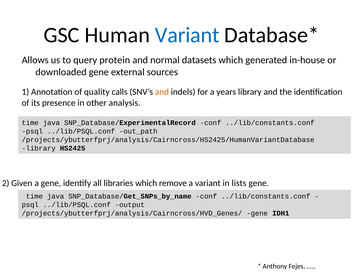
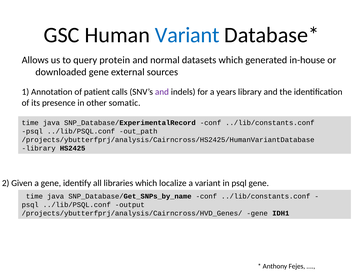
quality: quality -> patient
and at (162, 92) colour: orange -> purple
analysis: analysis -> somatic
remove: remove -> localize
in lists: lists -> psql
